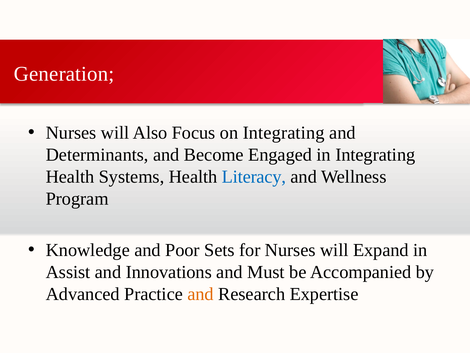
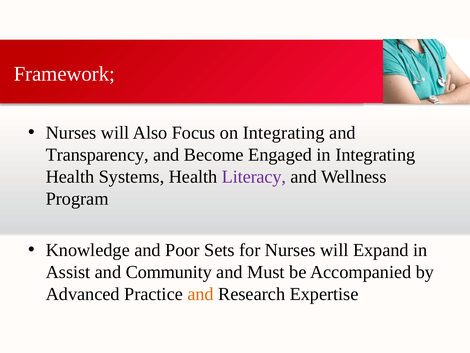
Generation: Generation -> Framework
Determinants: Determinants -> Transparency
Literacy colour: blue -> purple
Innovations: Innovations -> Community
